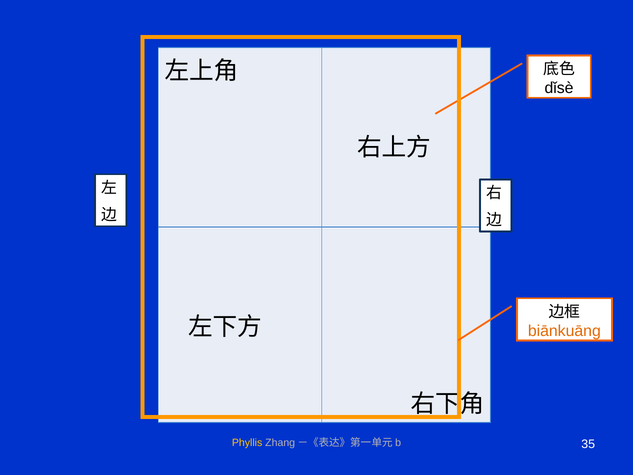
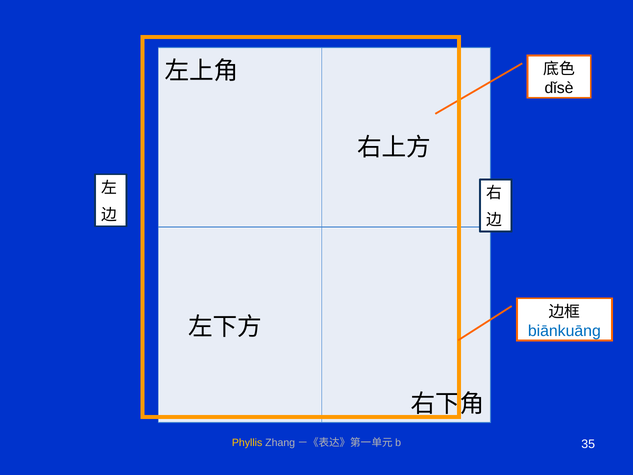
biānkuāng colour: orange -> blue
